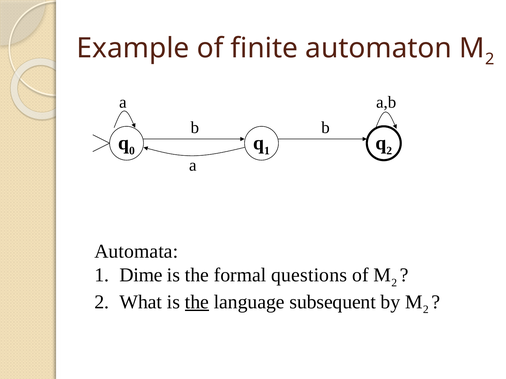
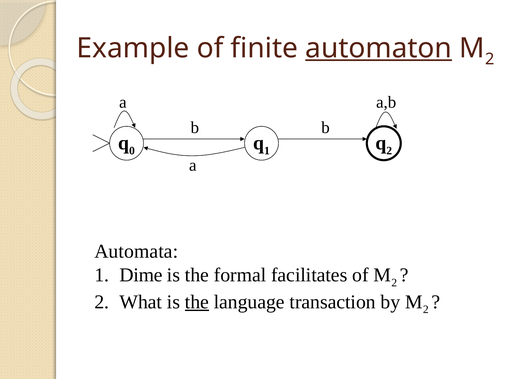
automaton underline: none -> present
questions: questions -> facilitates
subsequent: subsequent -> transaction
